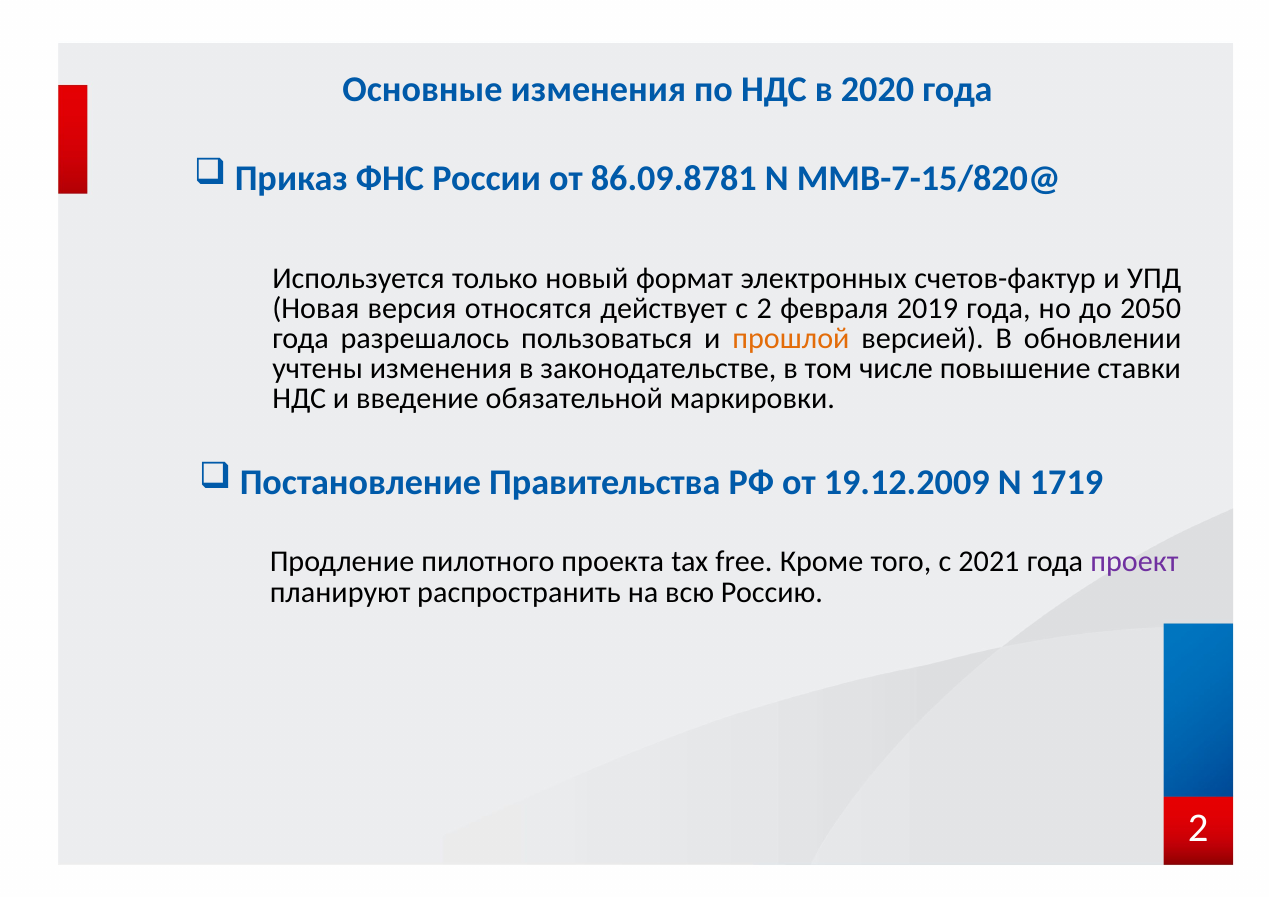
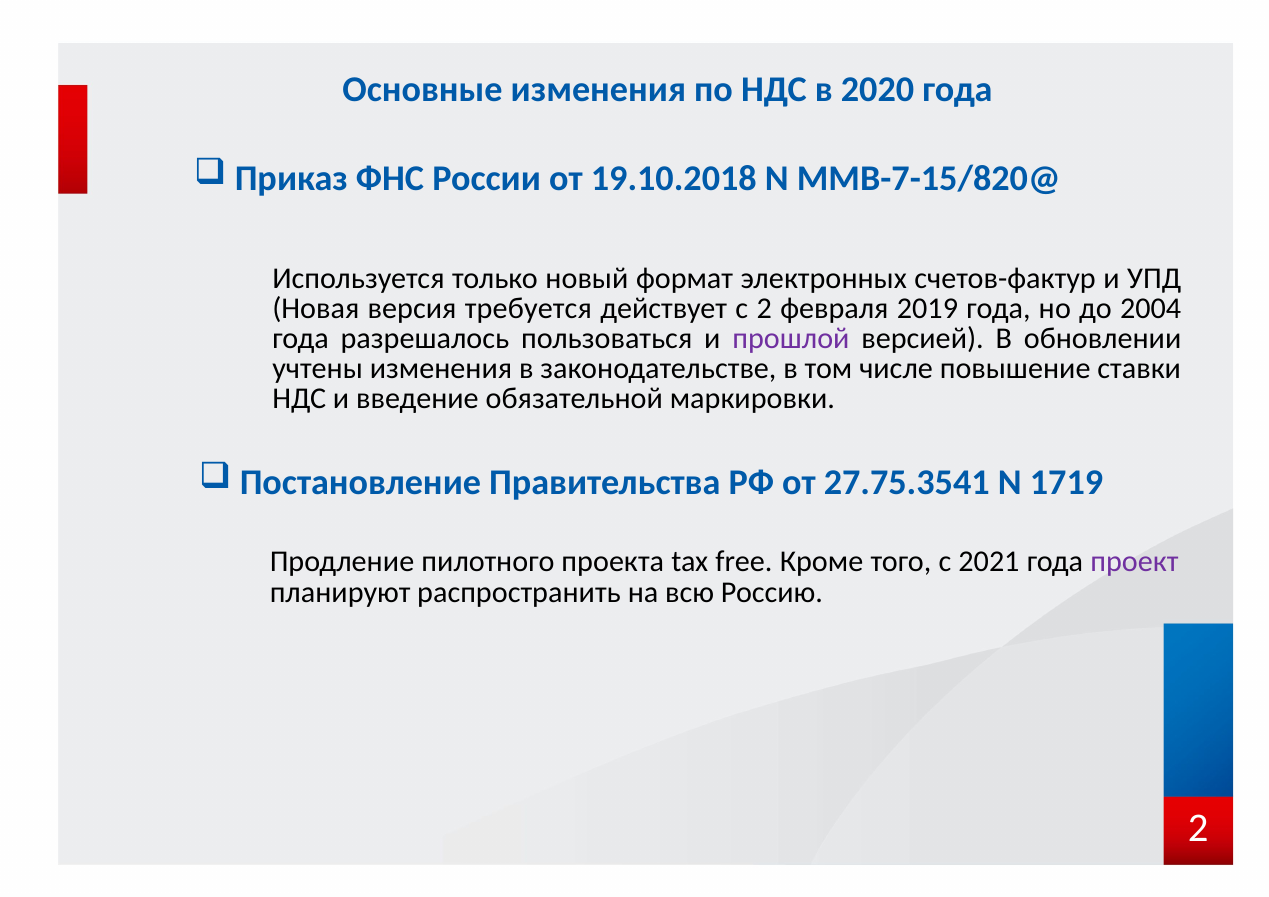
86.09.8781: 86.09.8781 -> 19.10.2018
относятся: относятся -> требуется
2050: 2050 -> 2004
прошлой colour: orange -> purple
19.12.2009: 19.12.2009 -> 27.75.3541
